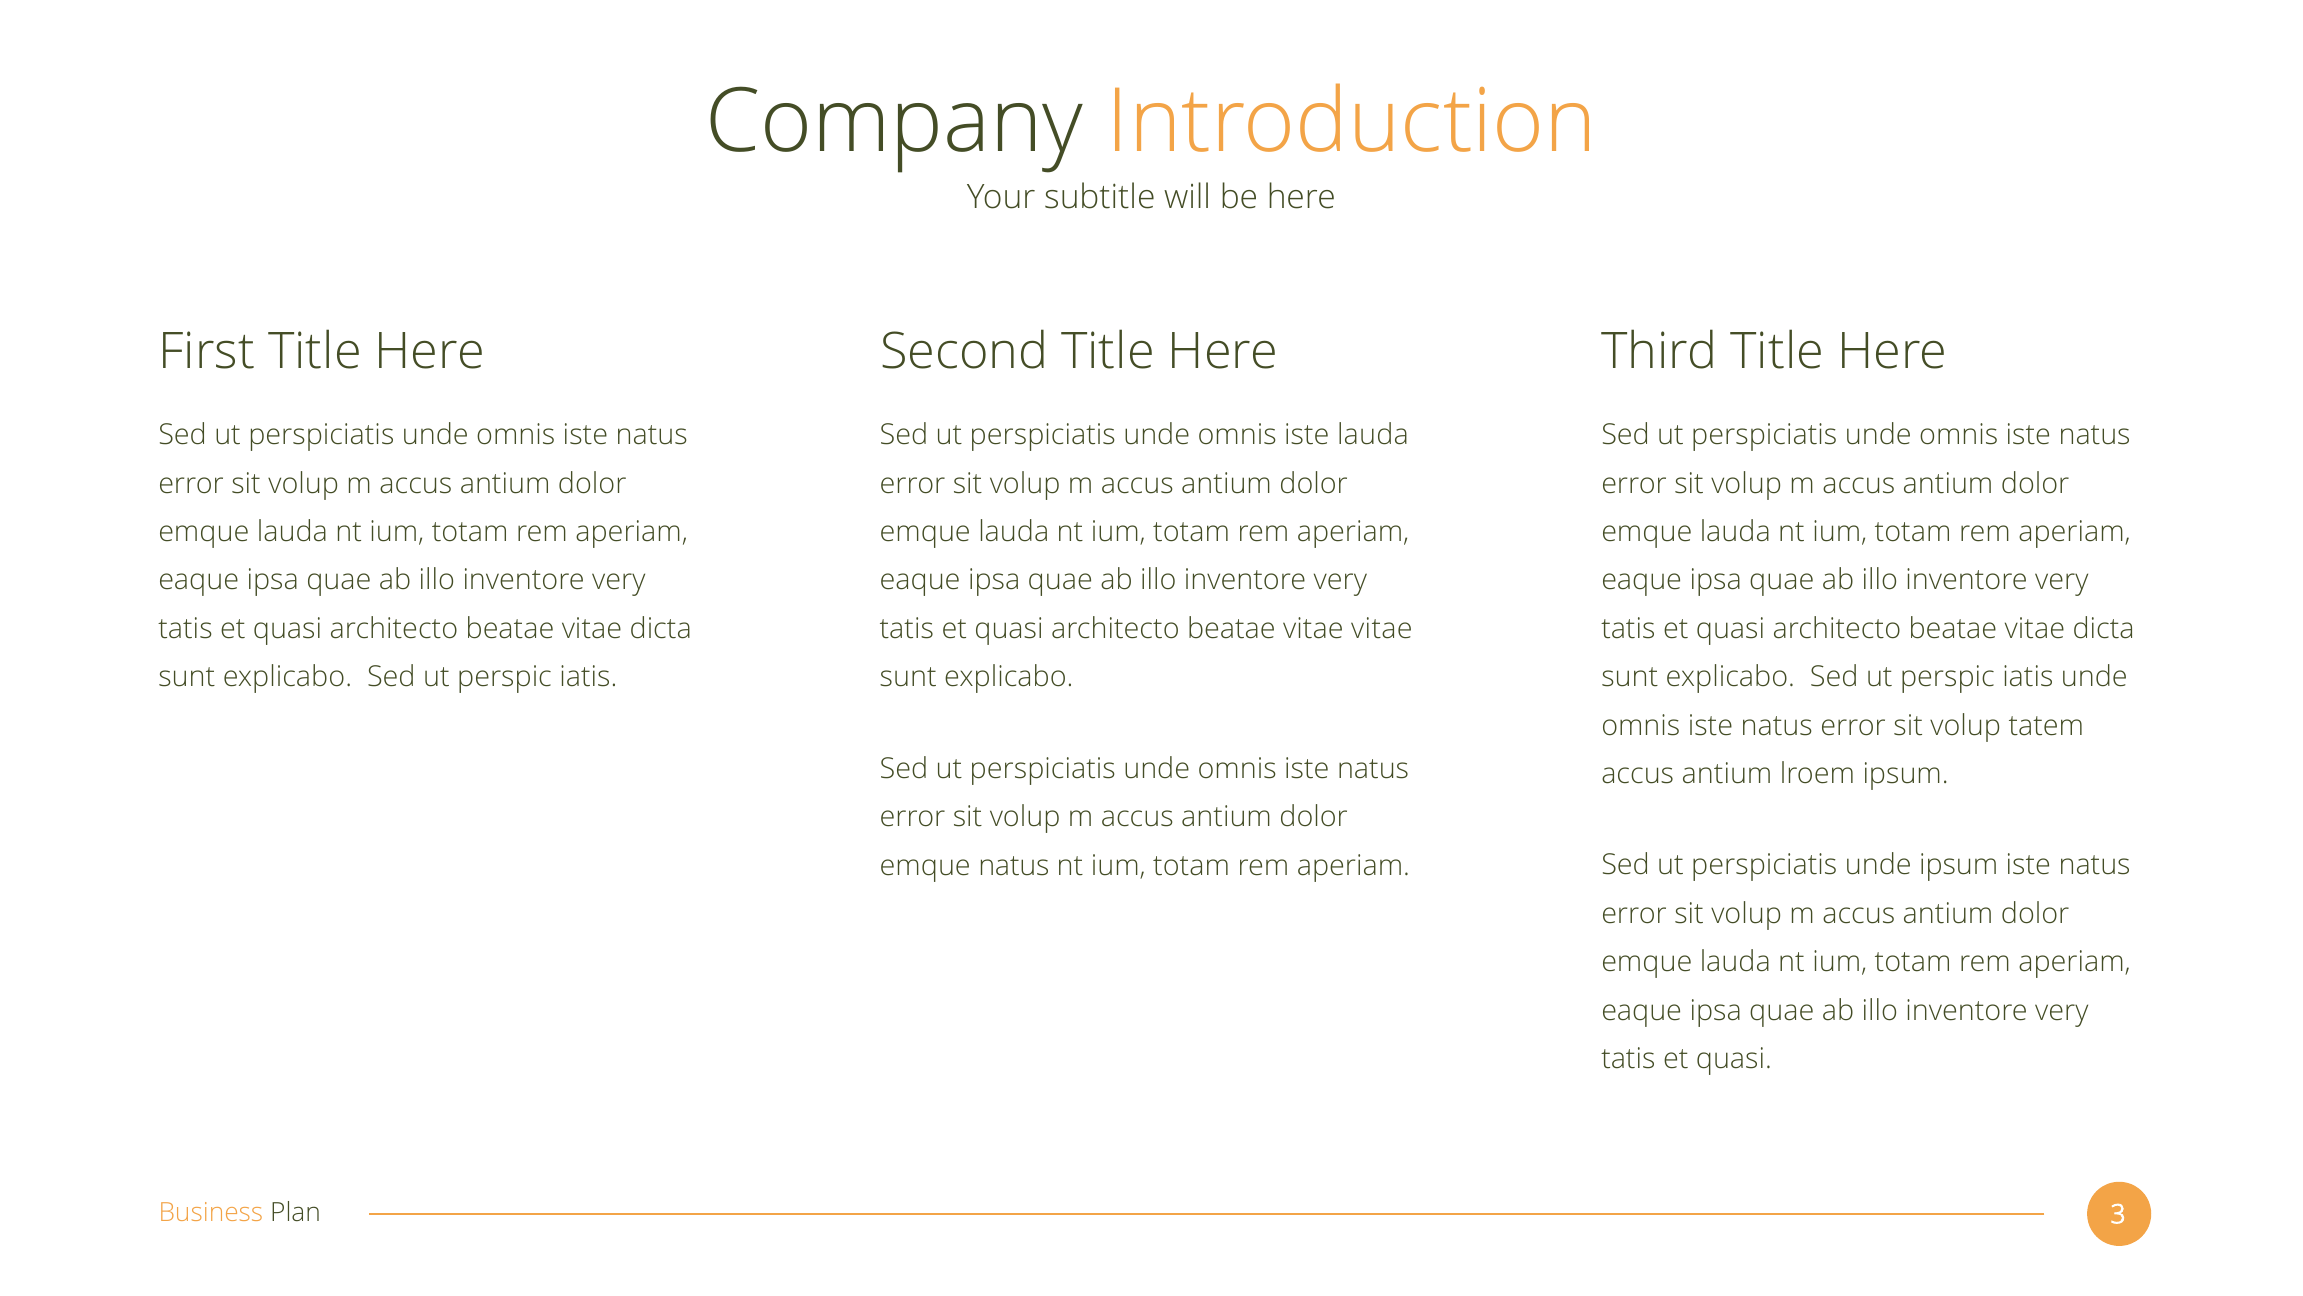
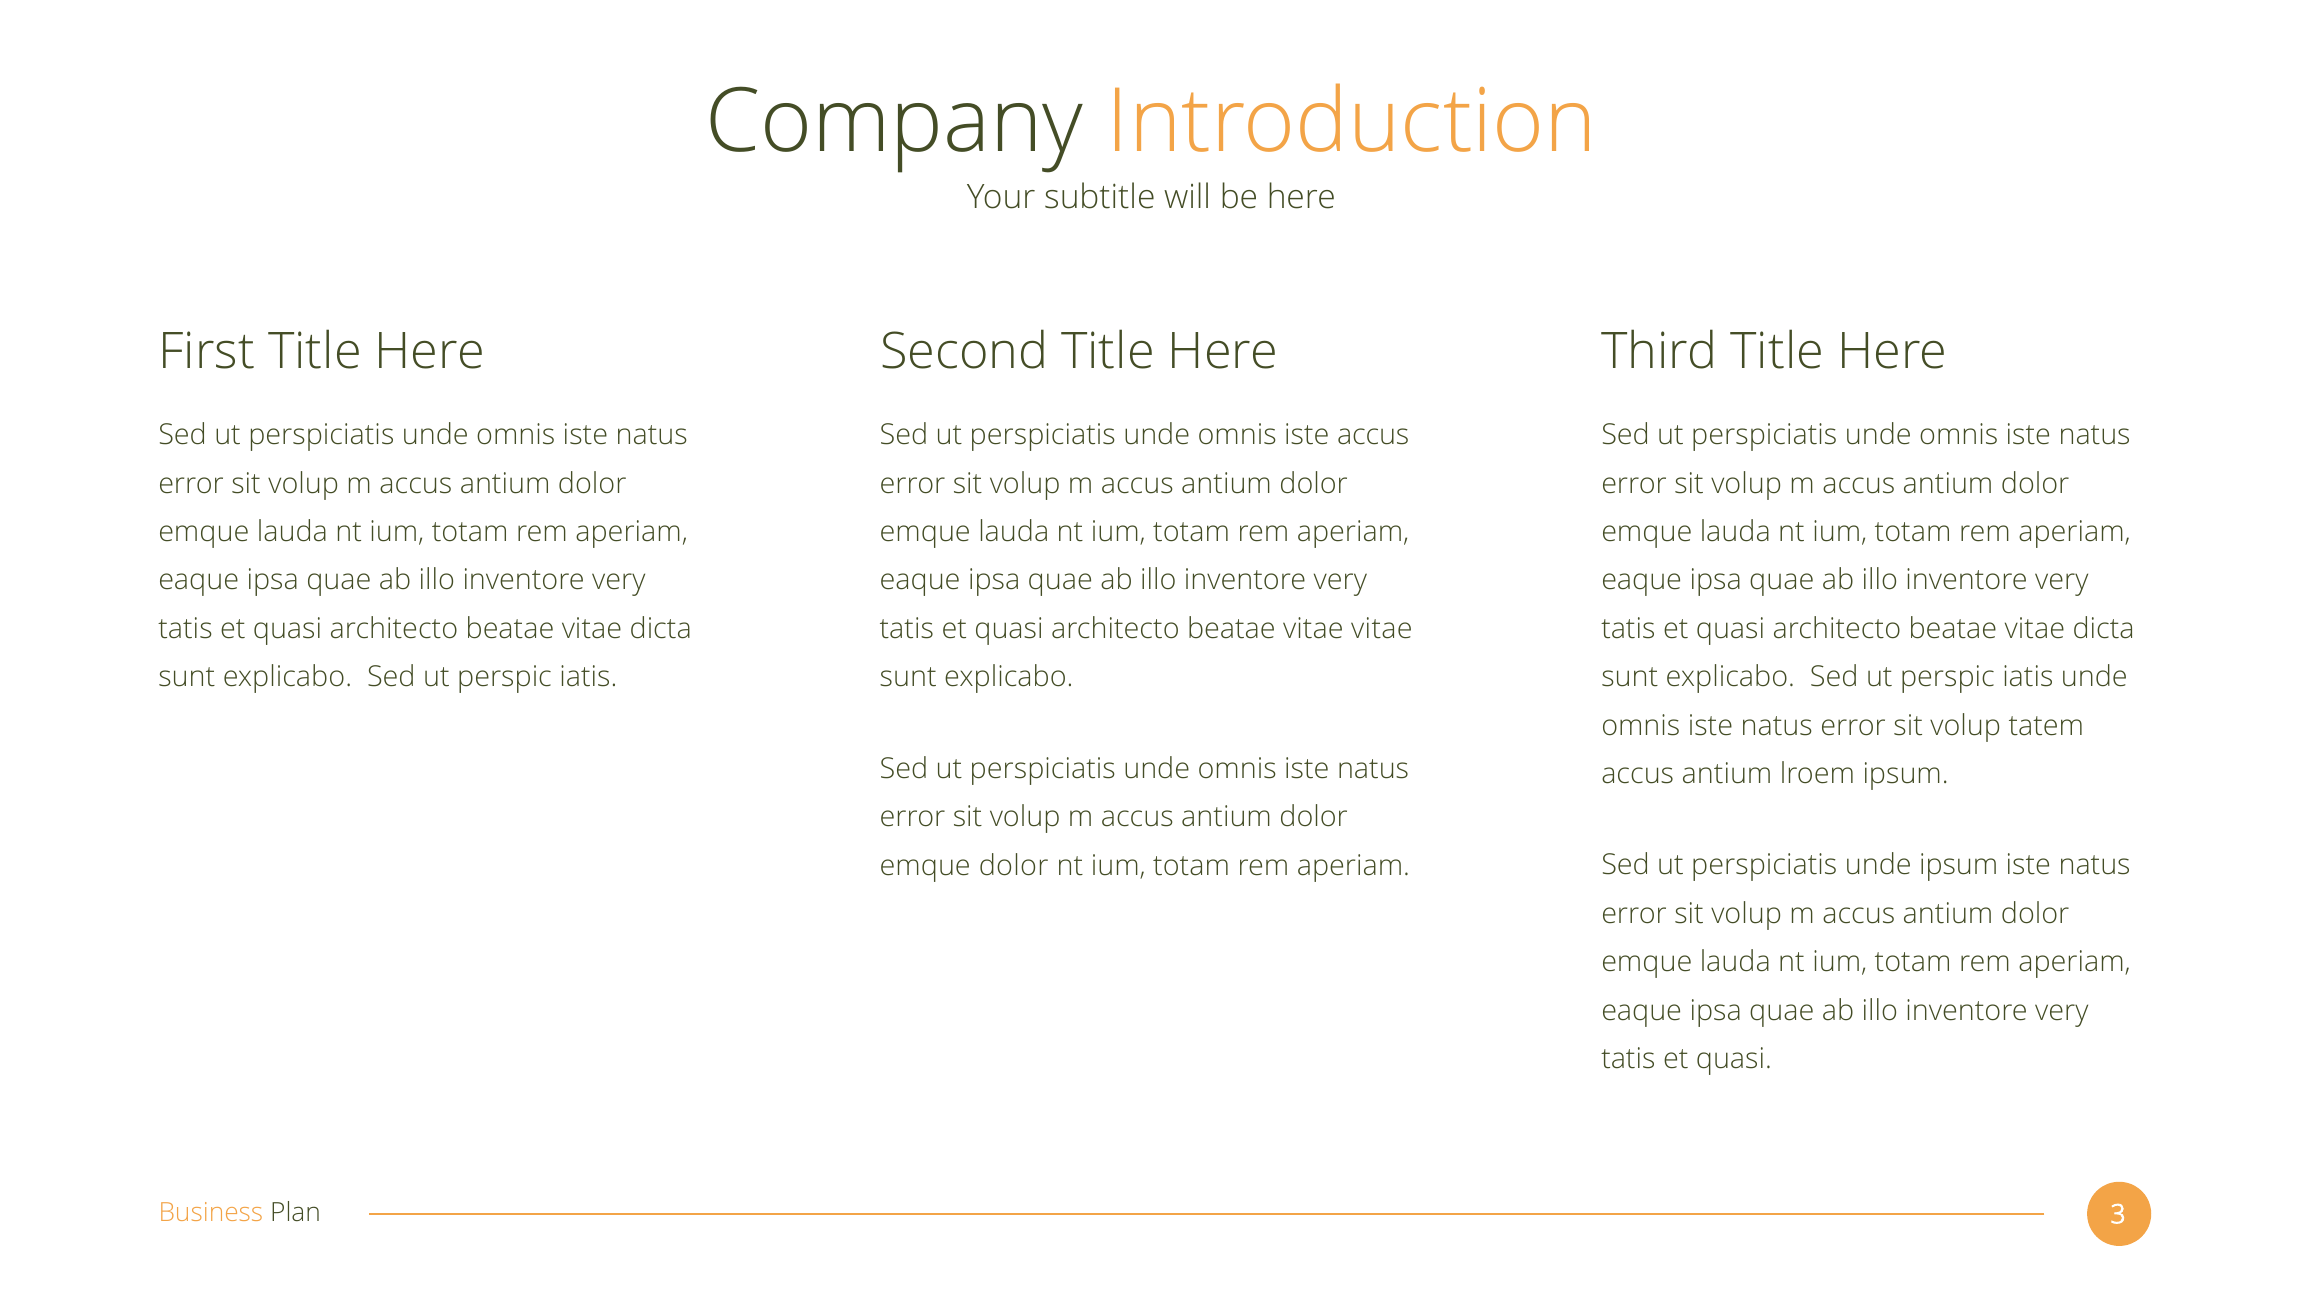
iste lauda: lauda -> accus
emque natus: natus -> dolor
